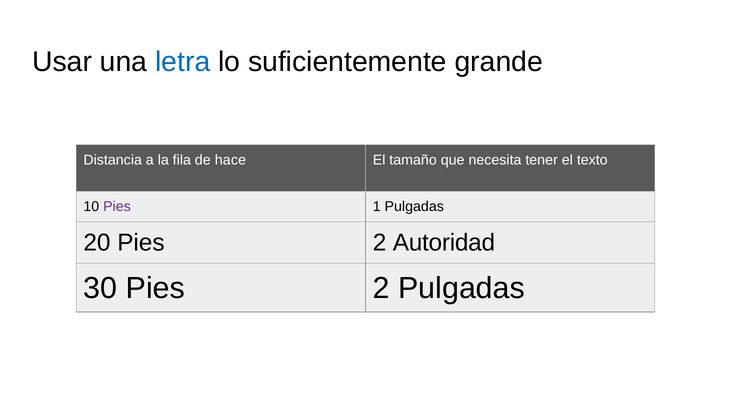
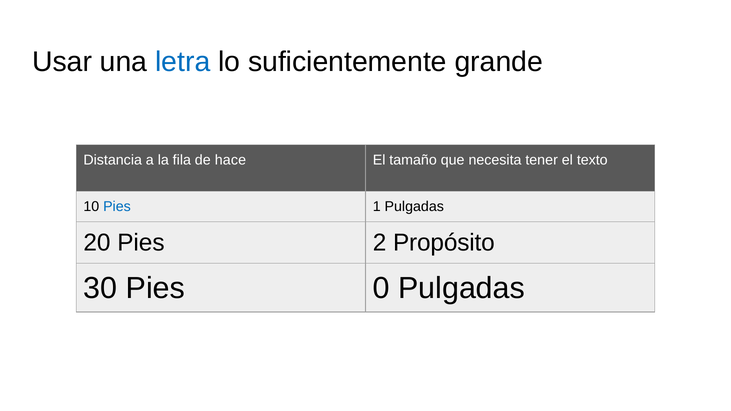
Pies at (117, 207) colour: purple -> blue
Autoridad: Autoridad -> Propósito
30 Pies 2: 2 -> 0
